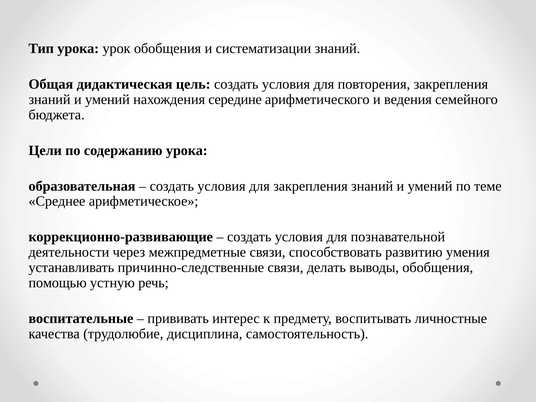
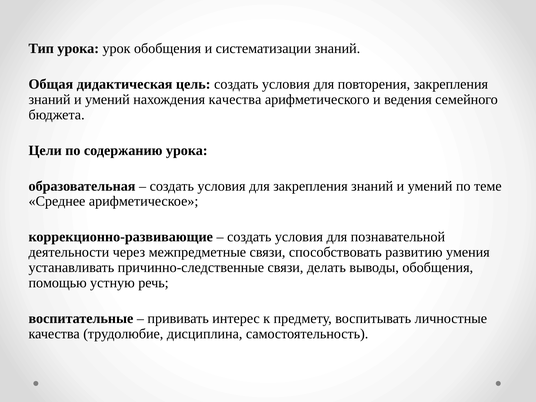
нахождения середине: середине -> качества
